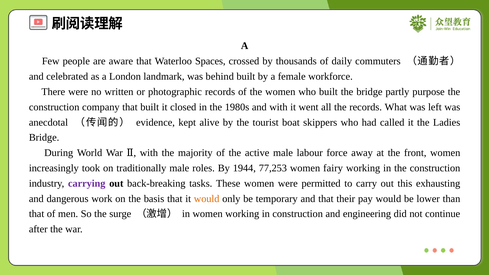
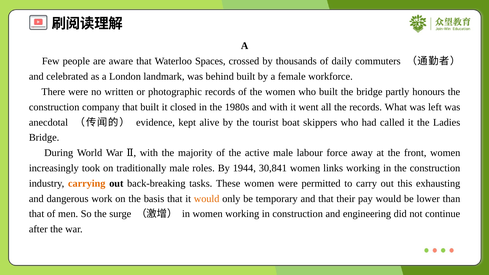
purpose: purpose -> honours
77,253: 77,253 -> 30,841
fairy: fairy -> links
carrying colour: purple -> orange
